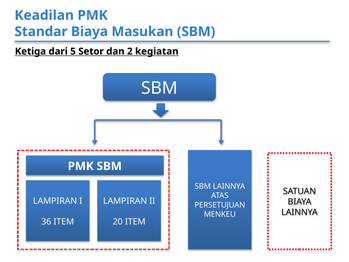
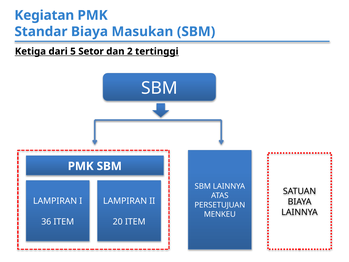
Keadilan: Keadilan -> Kegiatan
kegiatan: kegiatan -> tertinggi
